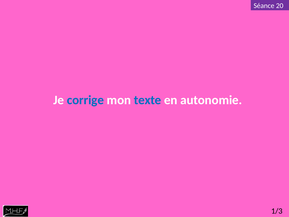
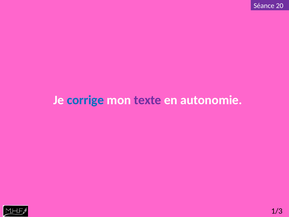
texte colour: blue -> purple
